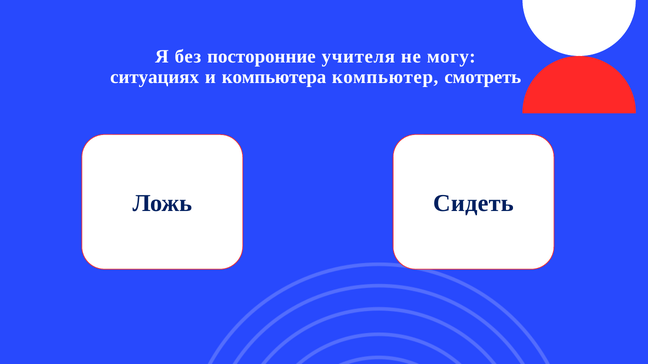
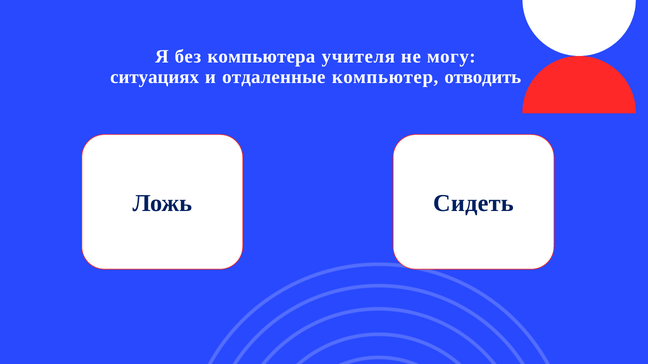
посторонние: посторонние -> компьютера
компьютера: компьютера -> отдаленные
смотреть: смотреть -> отводить
